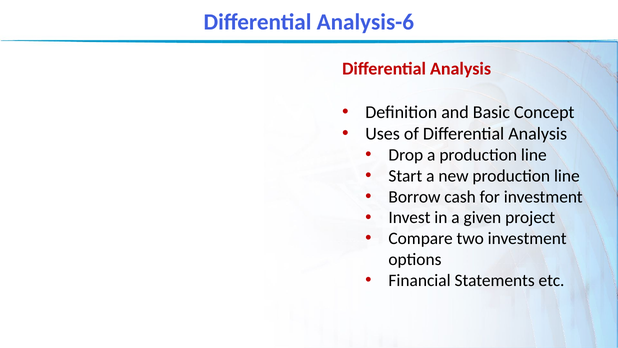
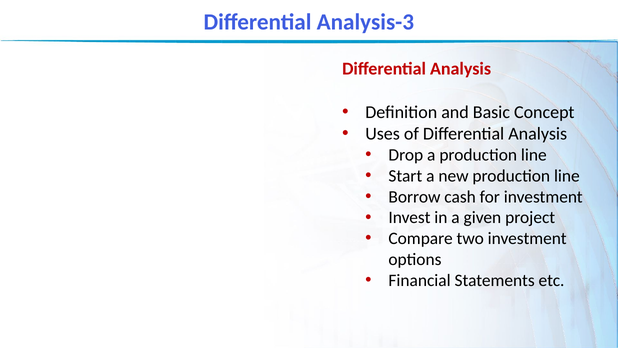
Analysis-6: Analysis-6 -> Analysis-3
